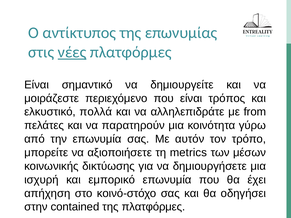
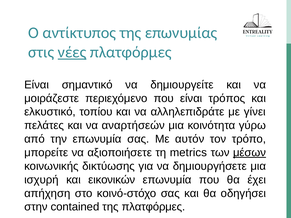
πολλά: πολλά -> τοπίου
from: from -> γίνει
παρατηρούν: παρατηρούν -> αναρτήσεών
μέσων underline: none -> present
εμπορικό: εμπορικό -> εικονικών
